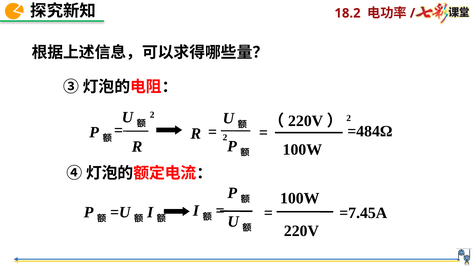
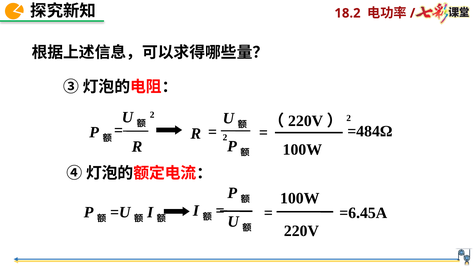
=7.45A: =7.45A -> =6.45A
